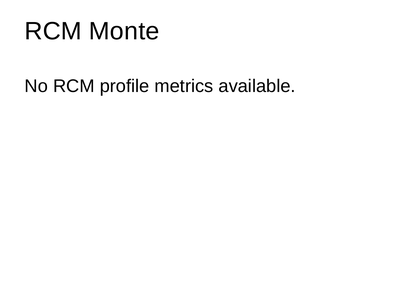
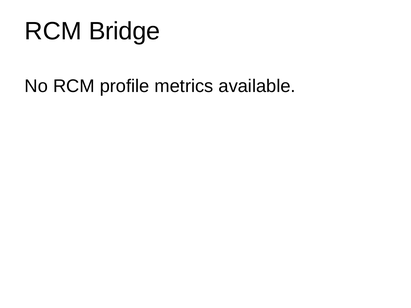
Monte: Monte -> Bridge
